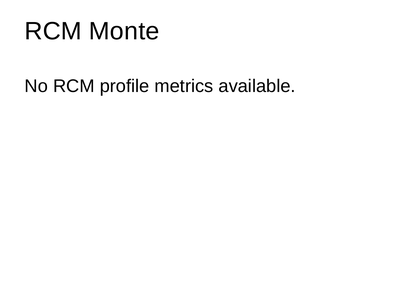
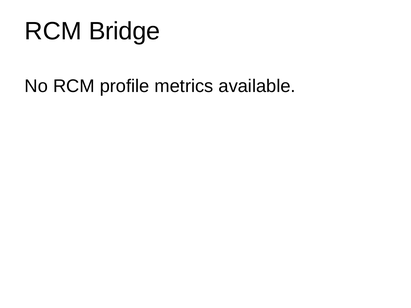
Monte: Monte -> Bridge
